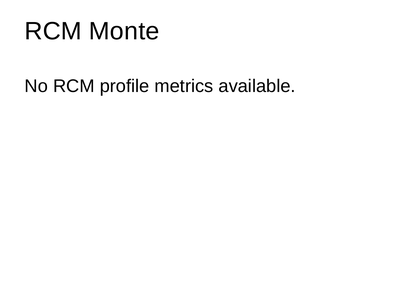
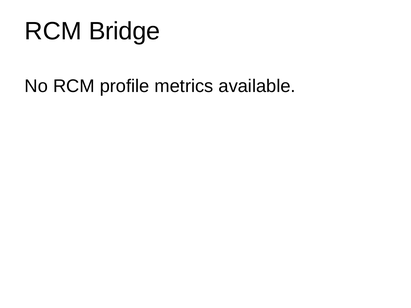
Monte: Monte -> Bridge
